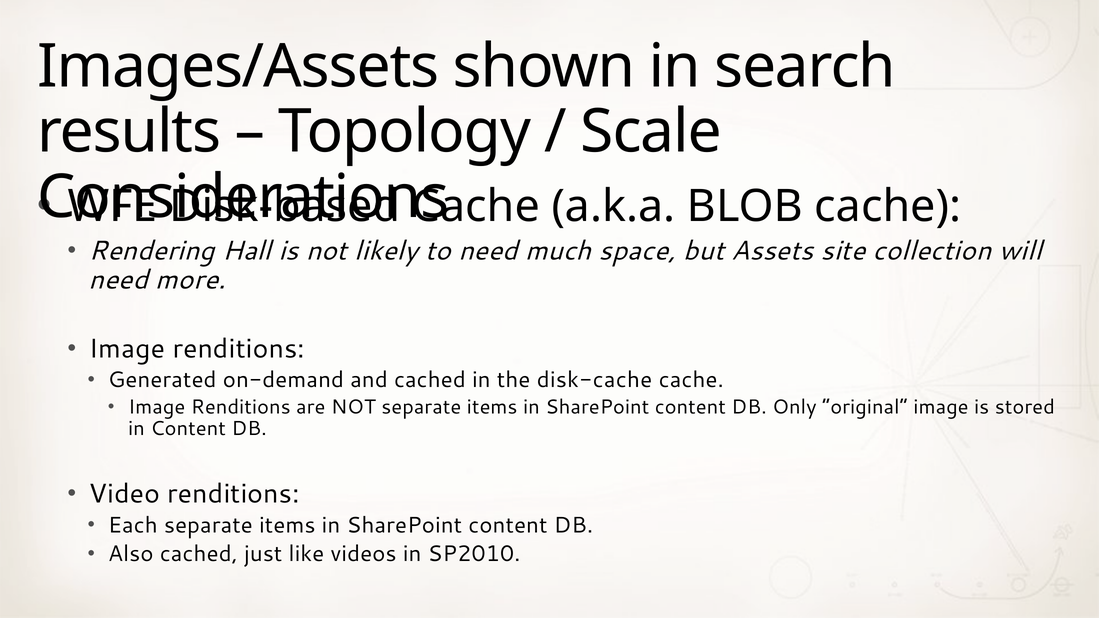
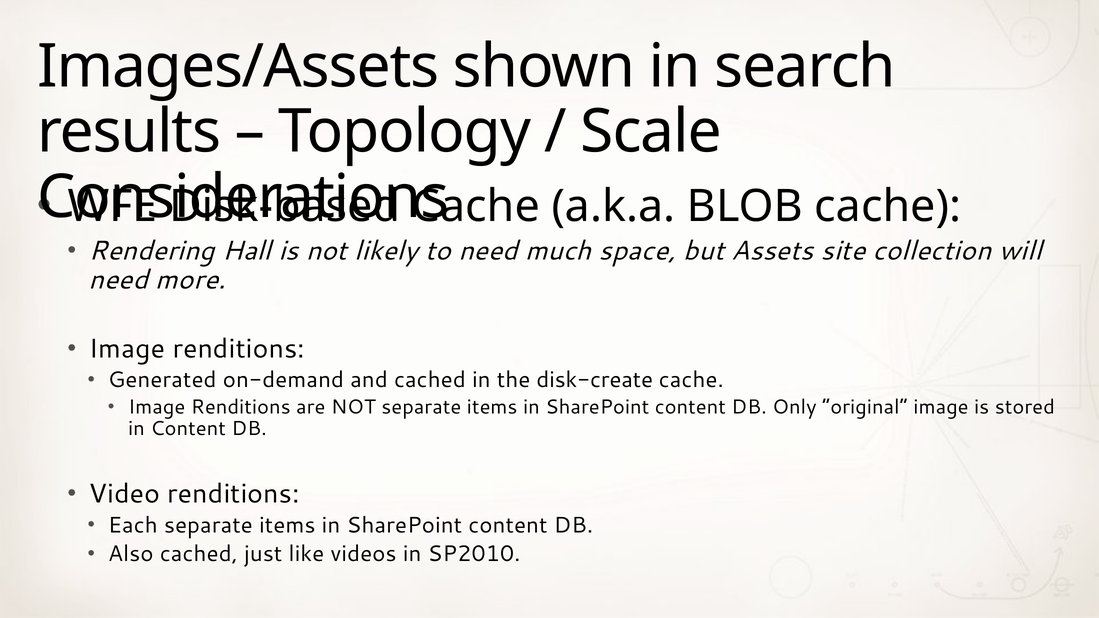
disk-cache: disk-cache -> disk-create
